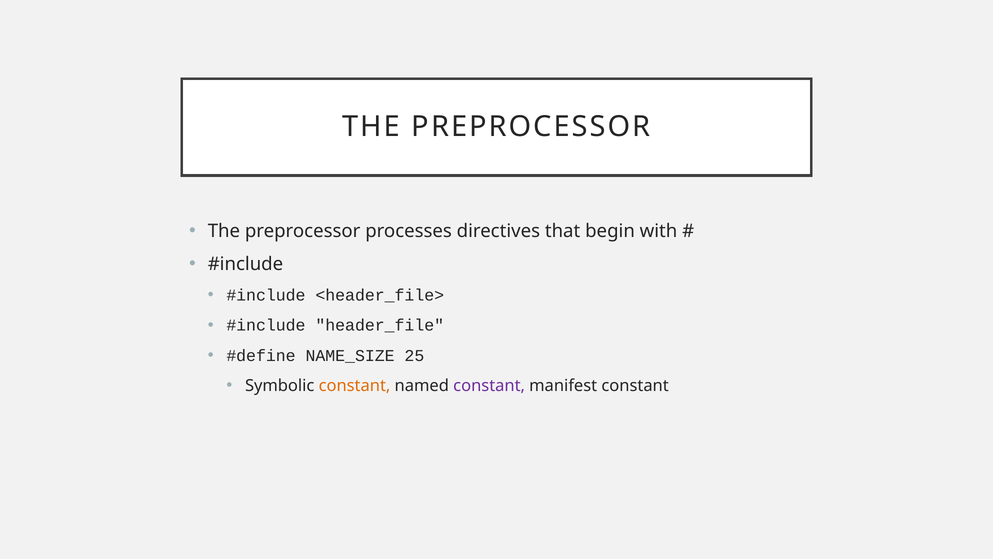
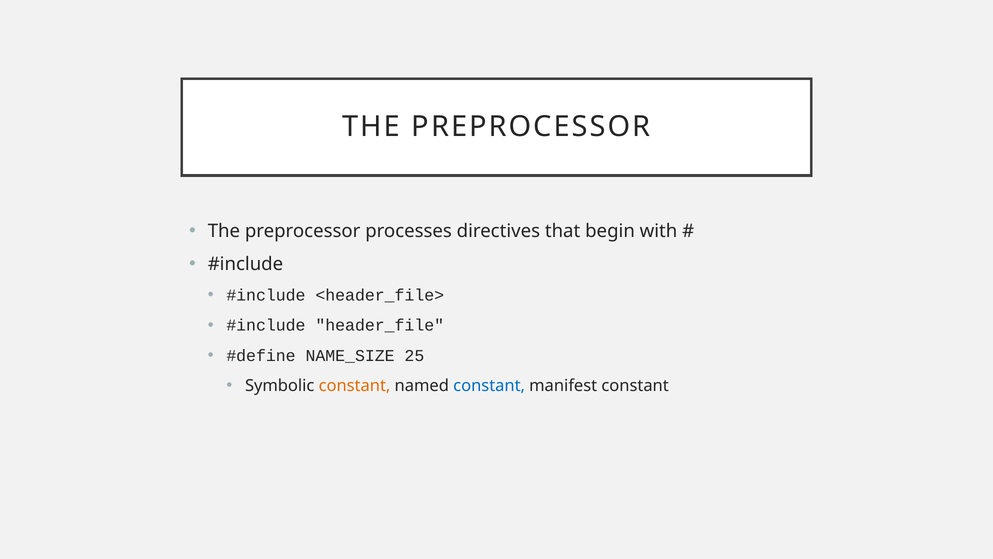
constant at (489, 386) colour: purple -> blue
